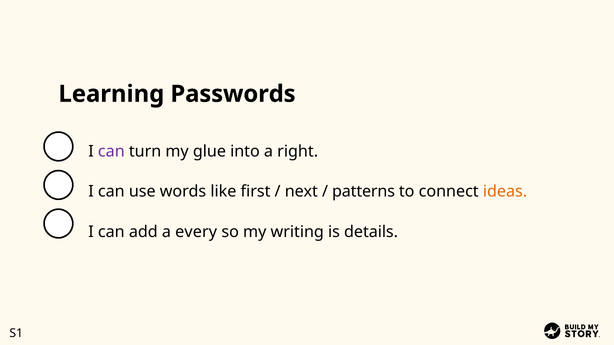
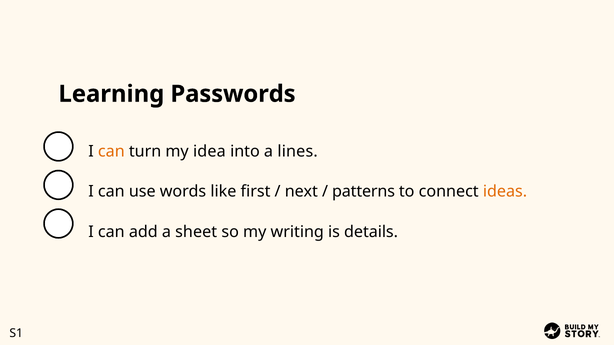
can at (111, 151) colour: purple -> orange
glue: glue -> idea
right: right -> lines
every: every -> sheet
